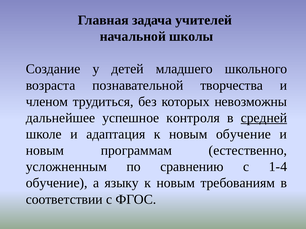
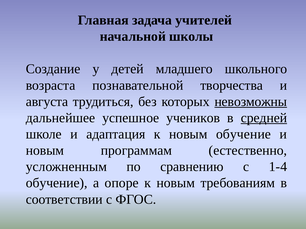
членом: членом -> августа
невозможны underline: none -> present
контроля: контроля -> учеников
языку: языку -> опоре
